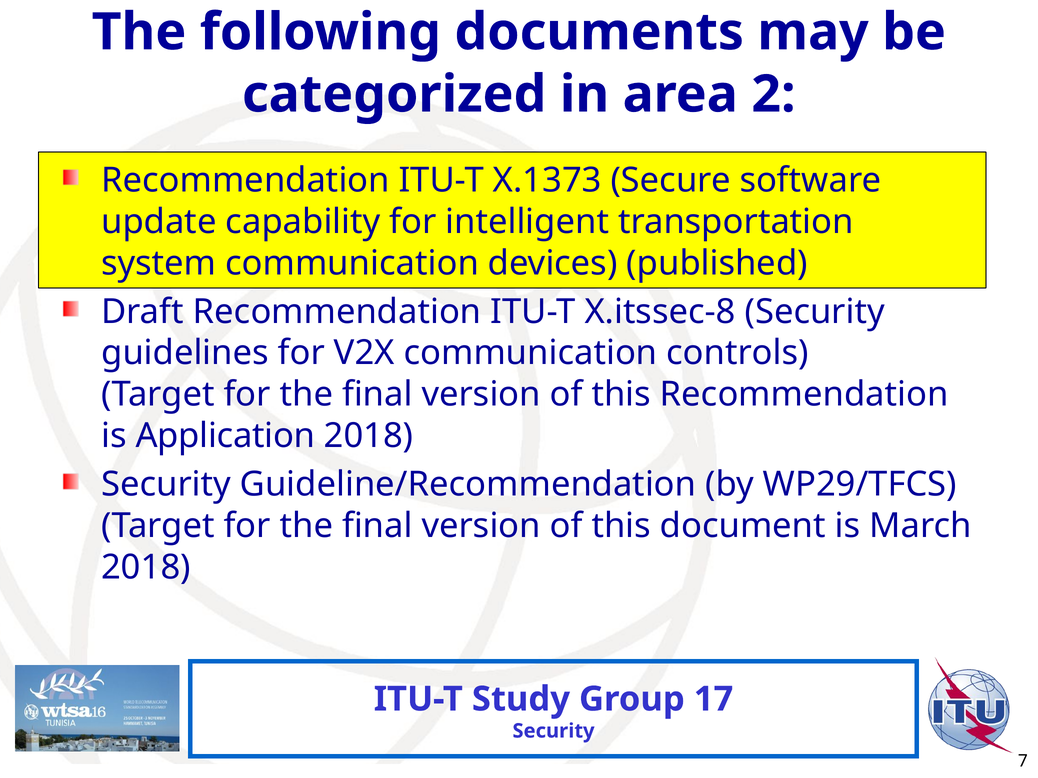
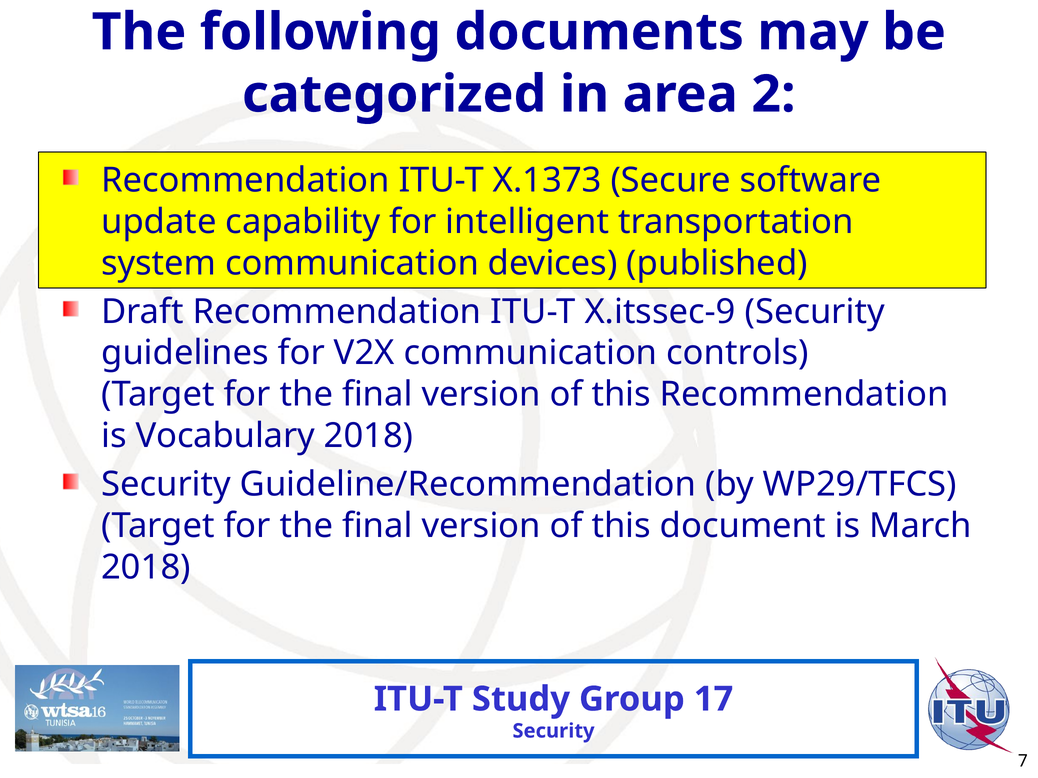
X.itssec-8: X.itssec-8 -> X.itssec-9
Application: Application -> Vocabulary
